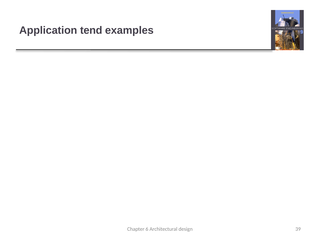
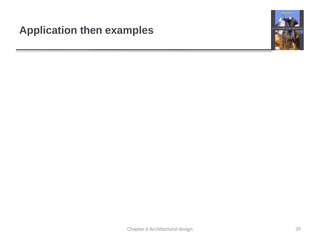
tend: tend -> then
